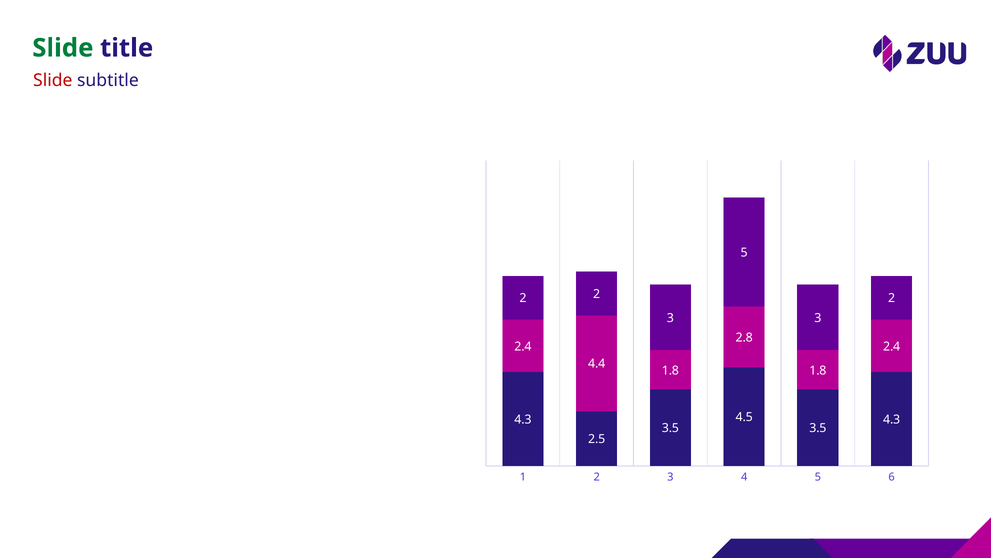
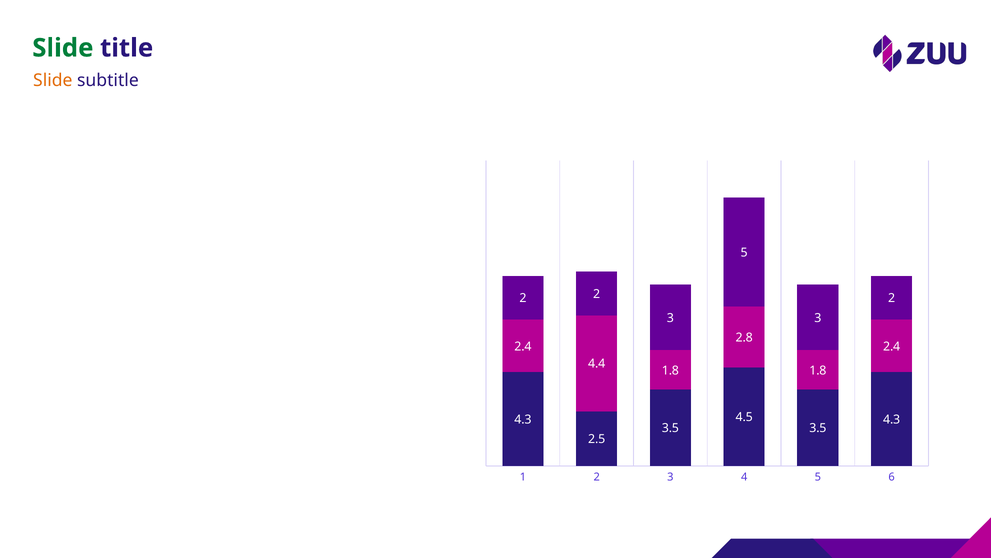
Slide at (53, 80) colour: red -> orange
